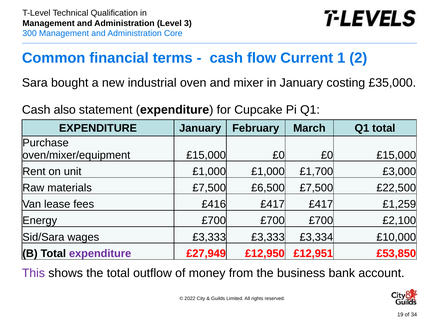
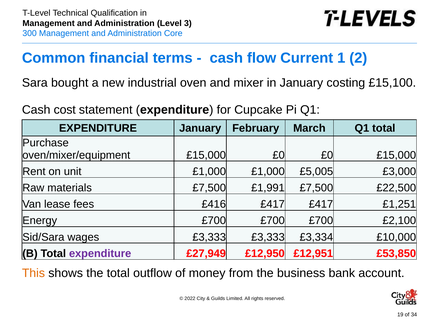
£35,000: £35,000 -> £15,100
also: also -> cost
£1,700: £1,700 -> £5,005
£6,500: £6,500 -> £1,991
£1,259: £1,259 -> £1,251
This colour: purple -> orange
